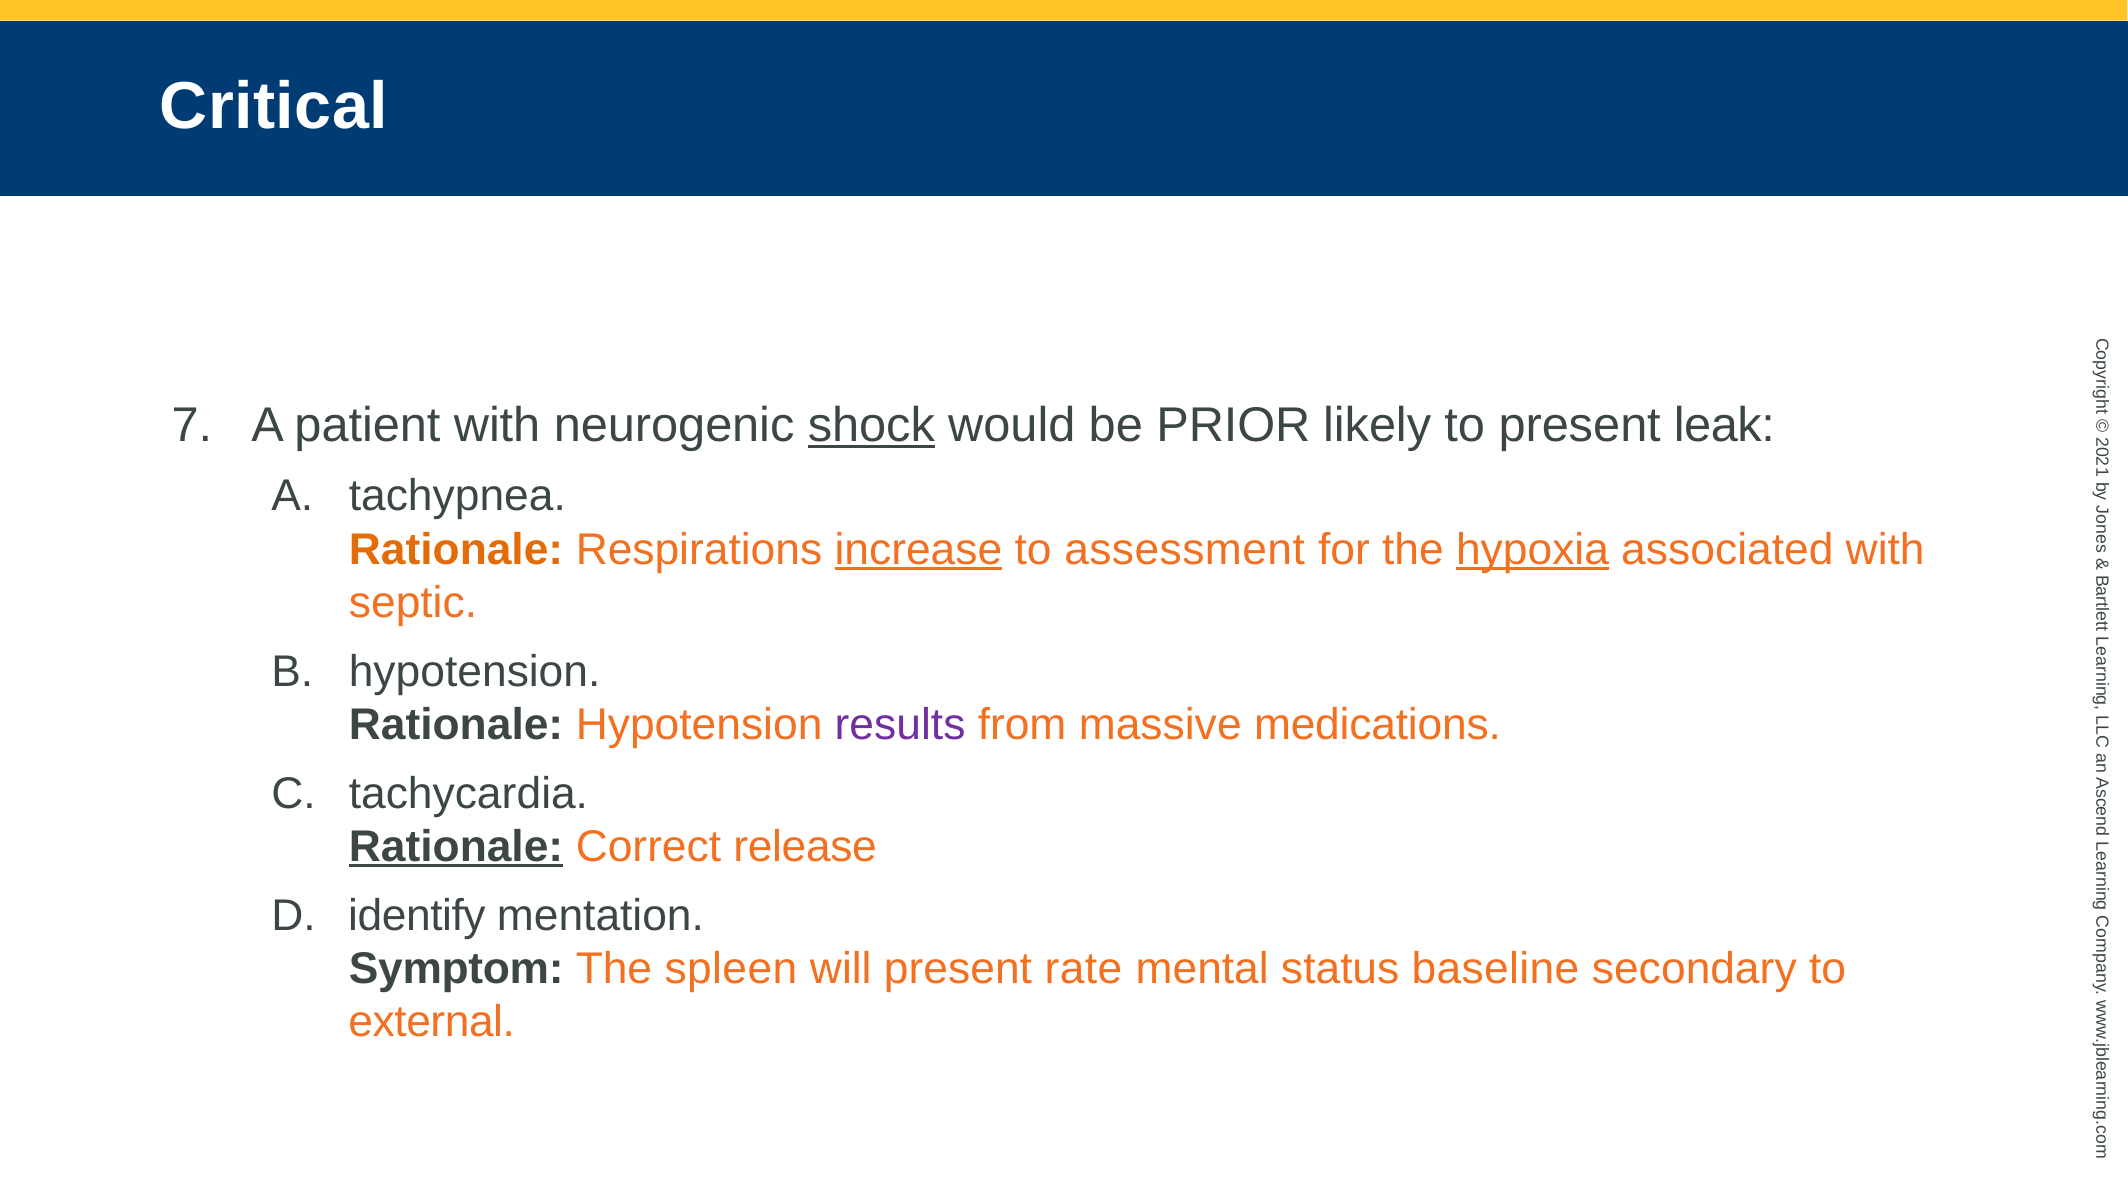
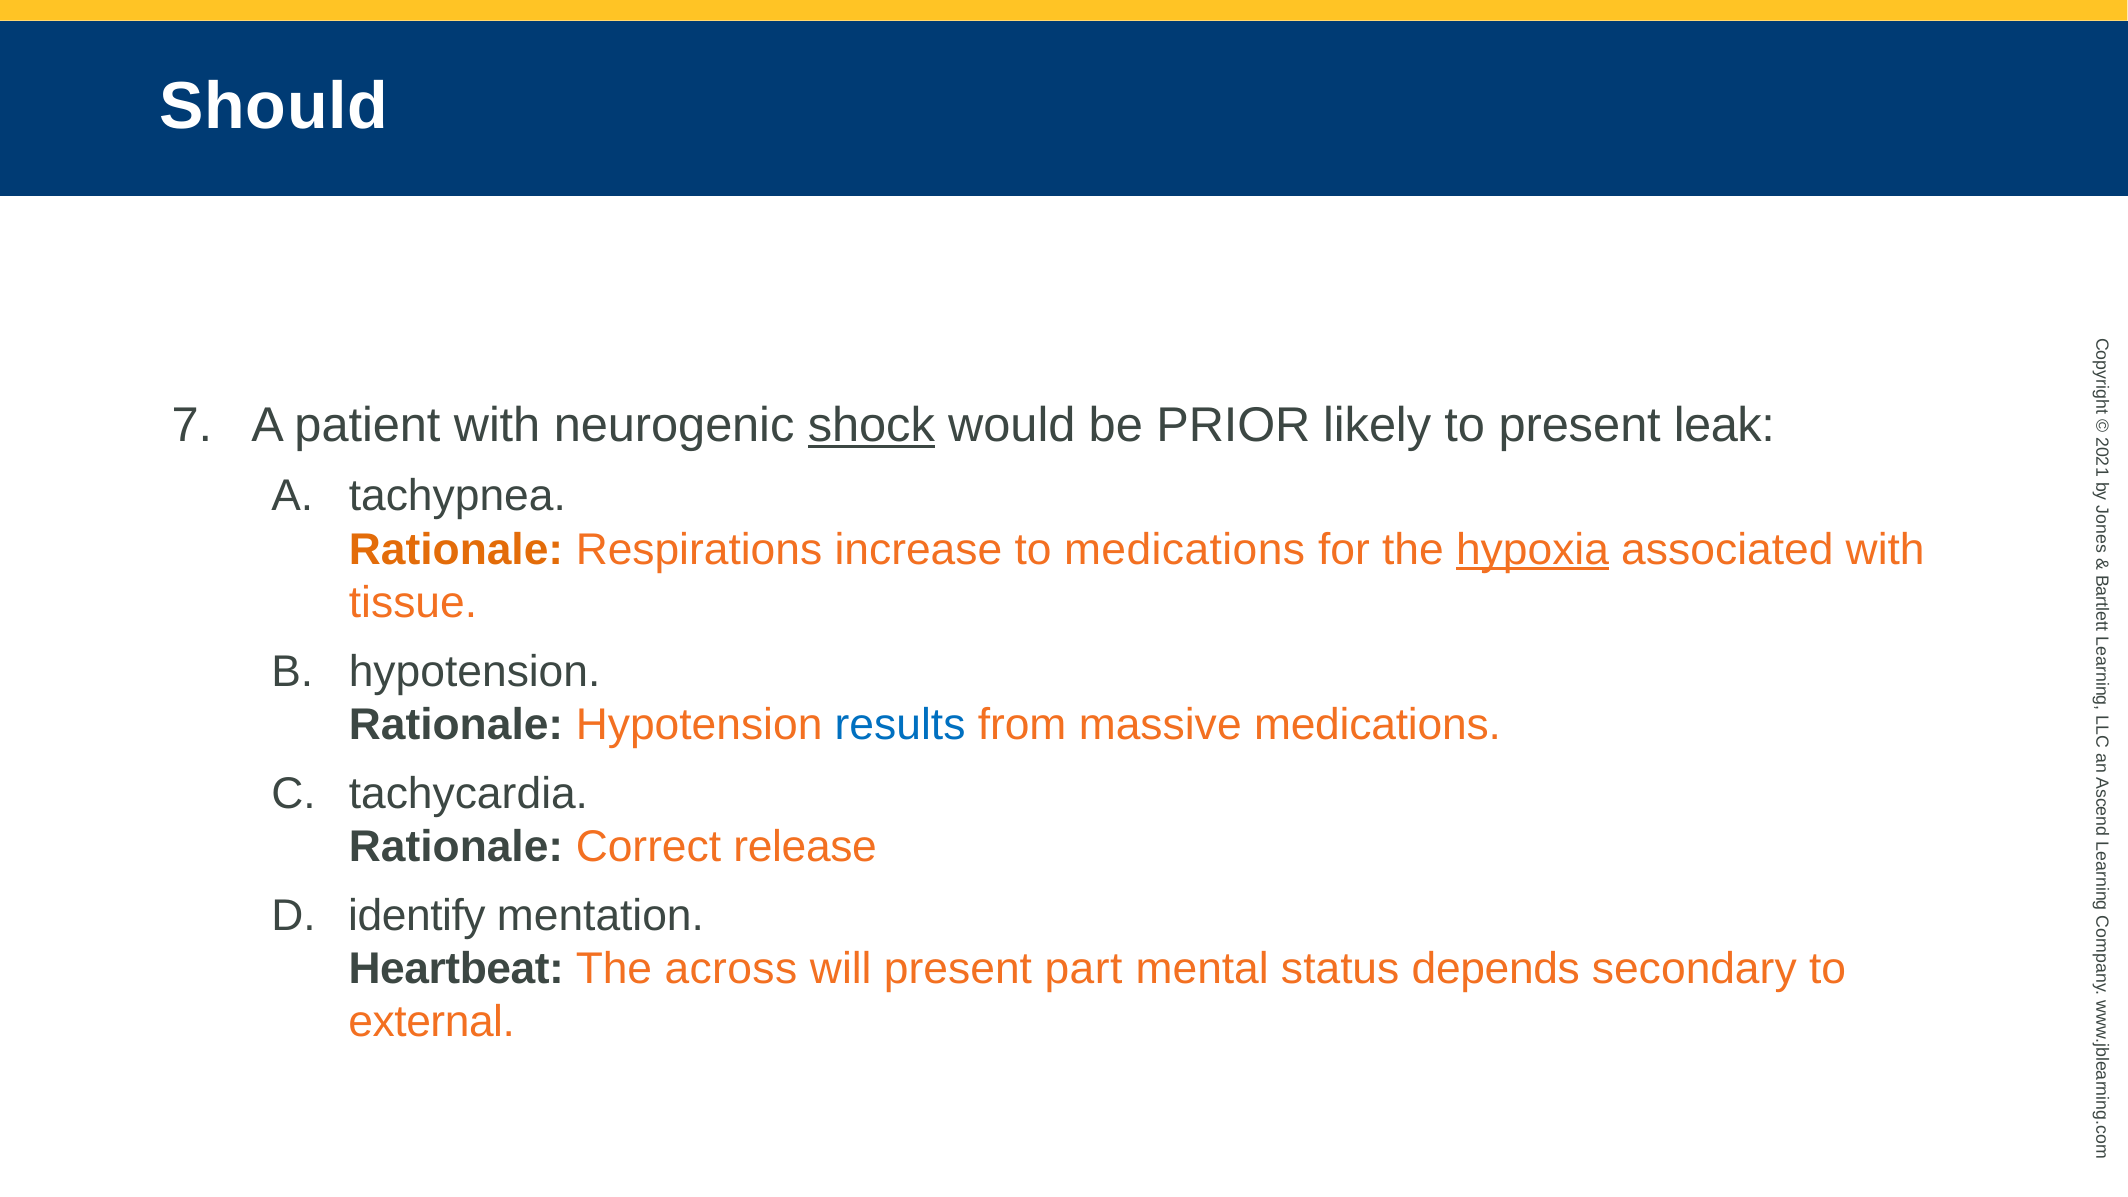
Critical: Critical -> Should
increase underline: present -> none
to assessment: assessment -> medications
septic: septic -> tissue
results colour: purple -> blue
Rationale at (456, 847) underline: present -> none
Symptom: Symptom -> Heartbeat
spleen: spleen -> across
rate: rate -> part
baseline: baseline -> depends
